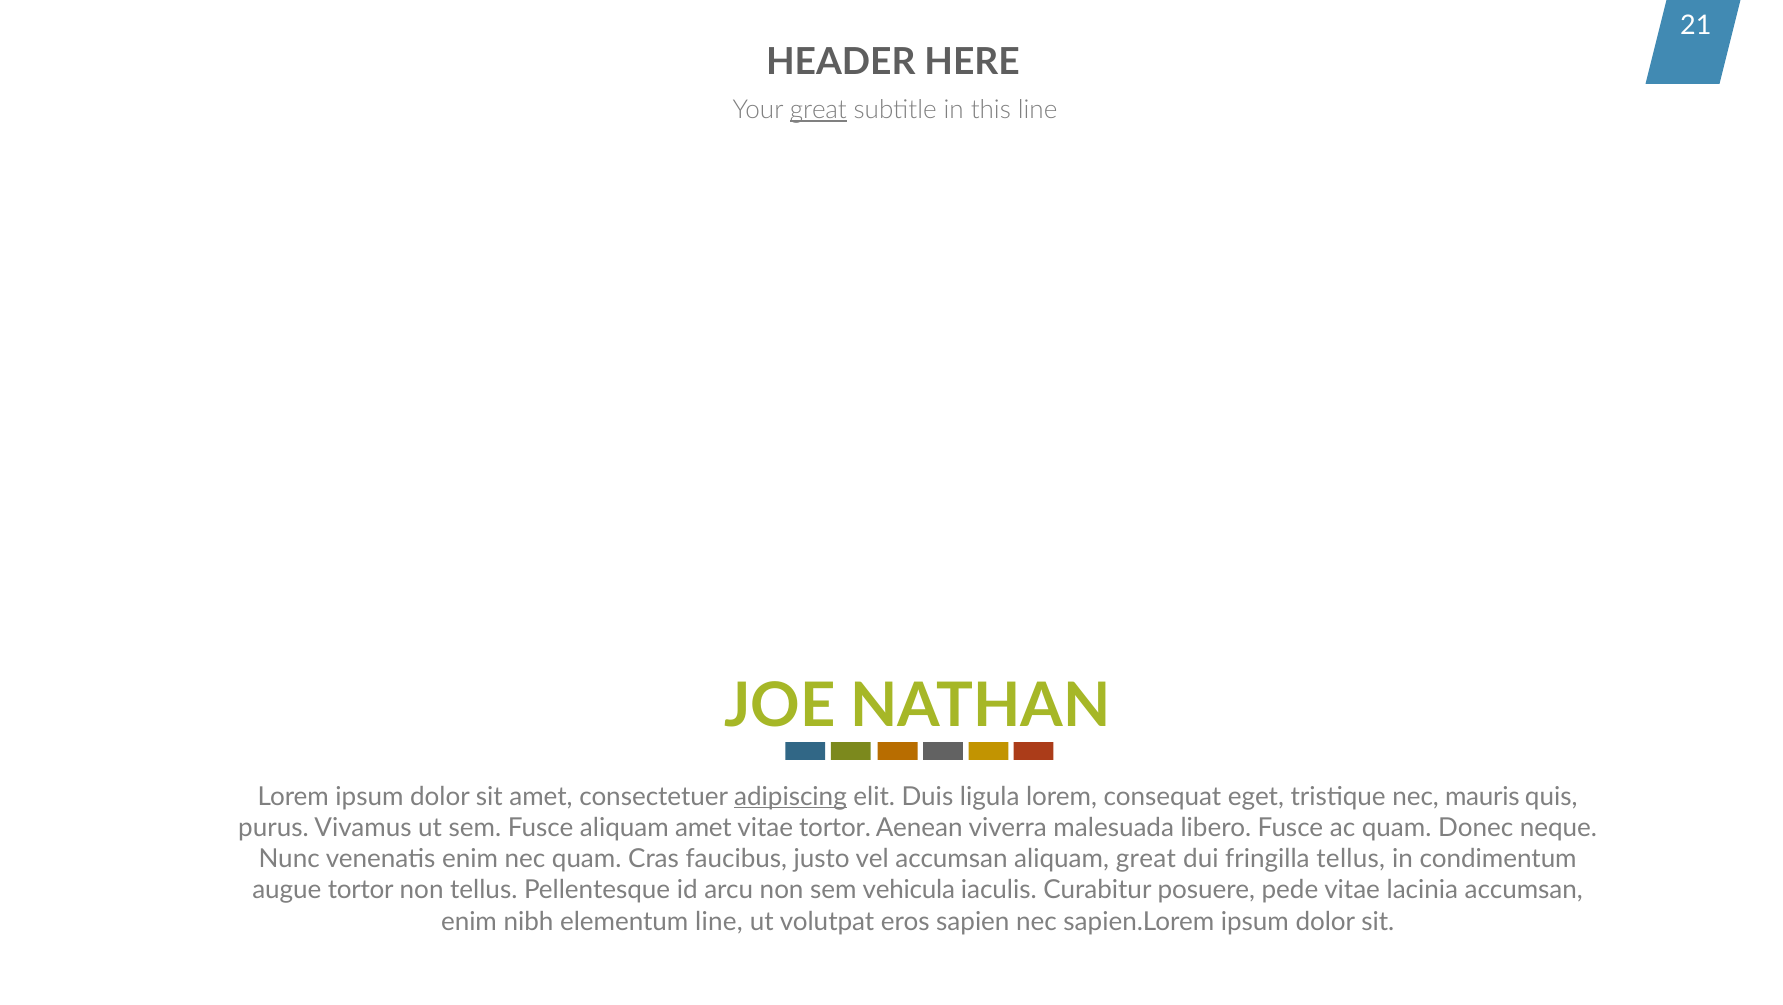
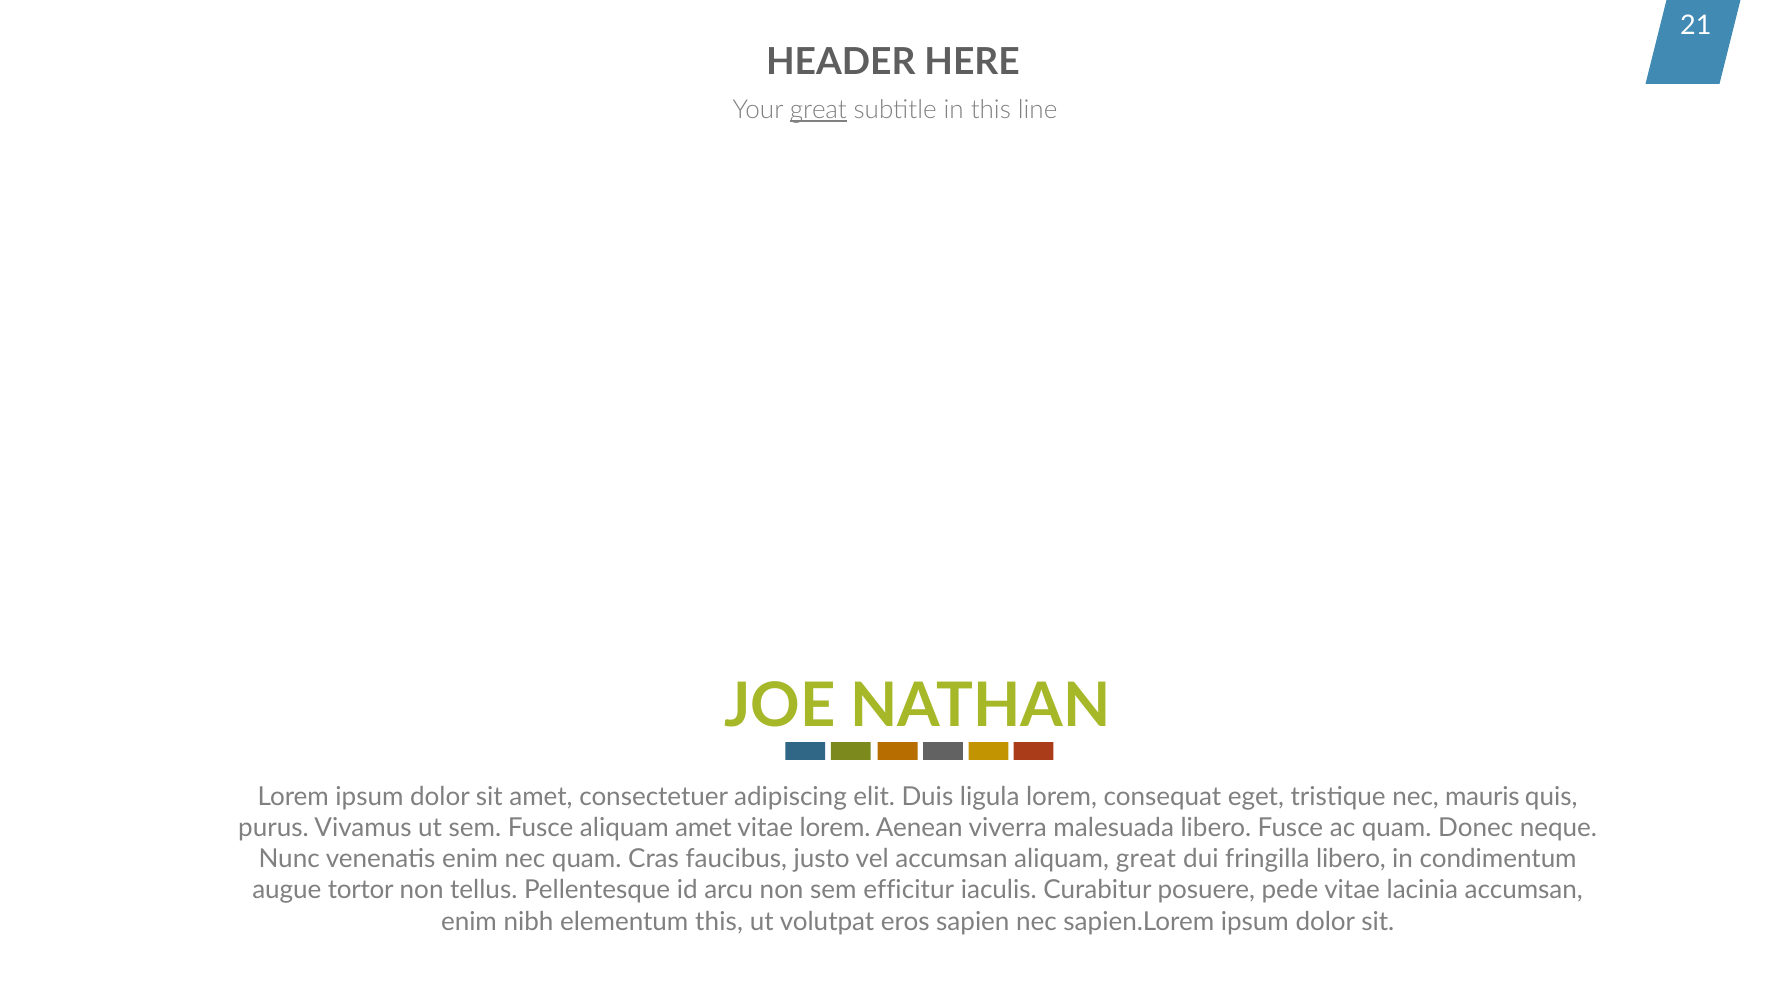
adipiscing underline: present -> none
vitae tortor: tortor -> lorem
fringilla tellus: tellus -> libero
vehicula: vehicula -> efficitur
elementum line: line -> this
